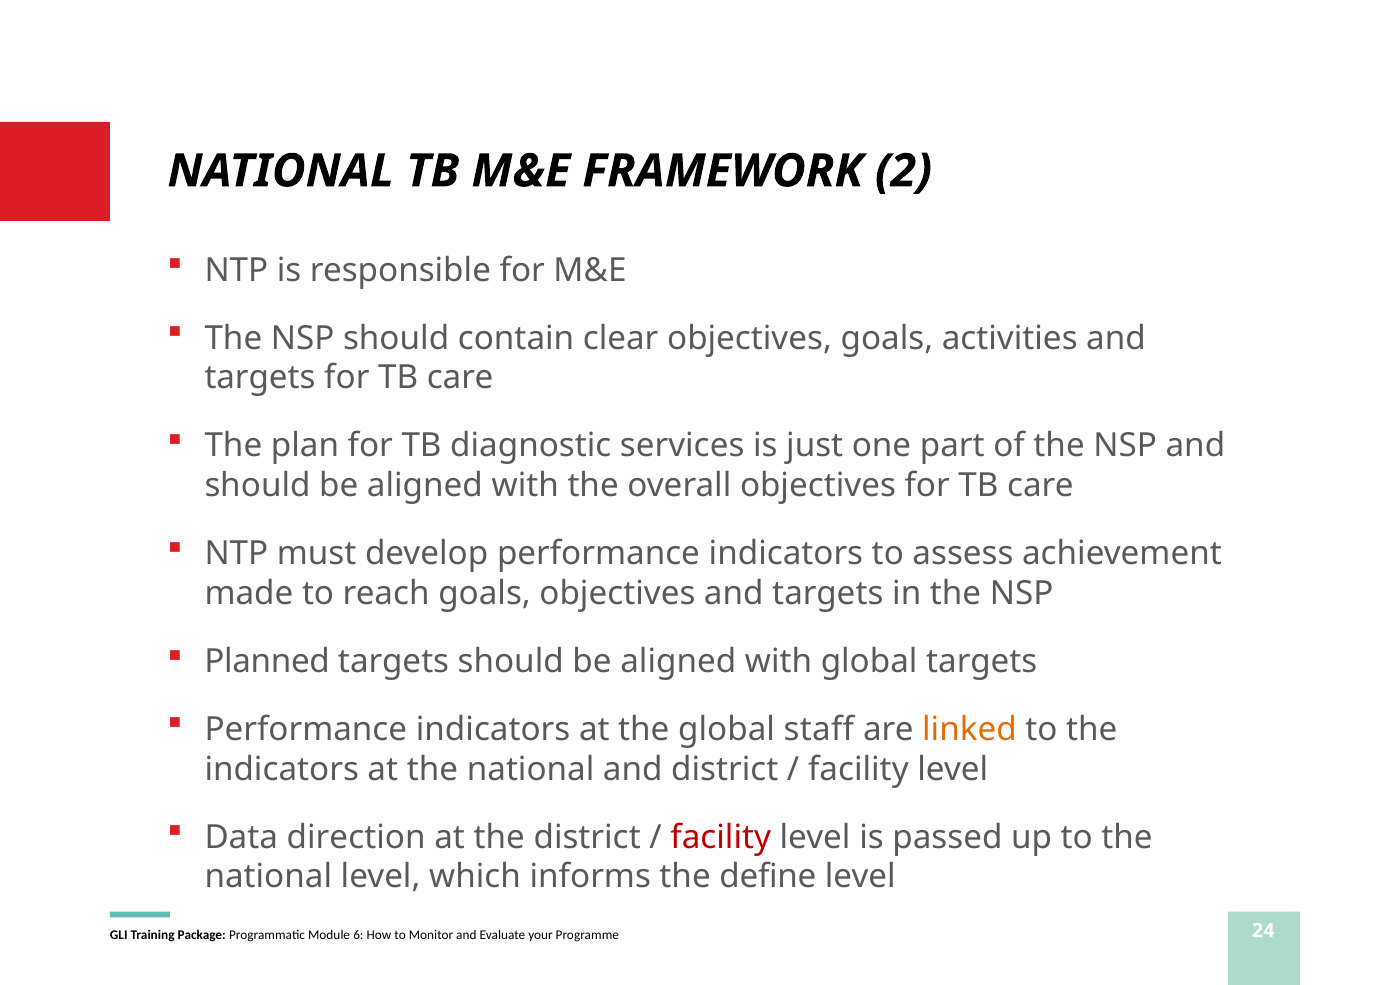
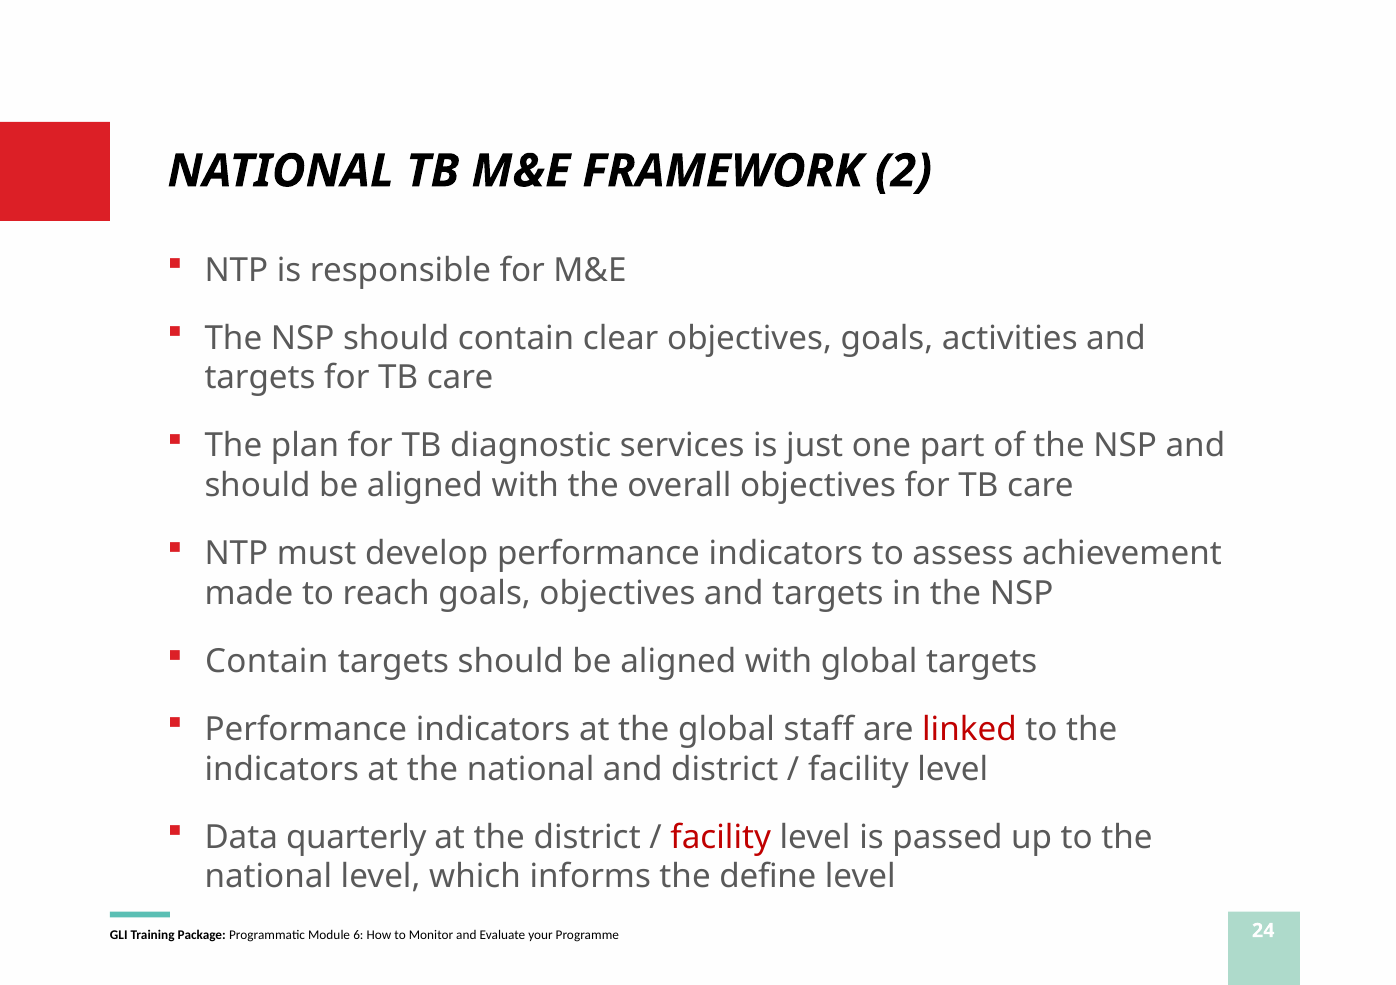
Planned at (267, 662): Planned -> Contain
linked colour: orange -> red
direction: direction -> quarterly
